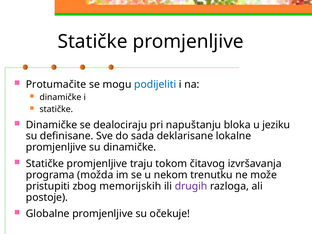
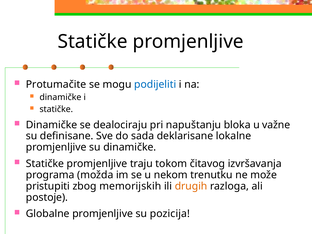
jeziku: jeziku -> važne
drugih colour: purple -> orange
očekuje: očekuje -> pozicija
